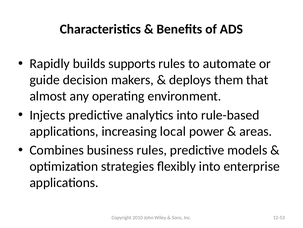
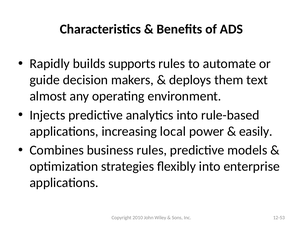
that: that -> text
areas: areas -> easily
